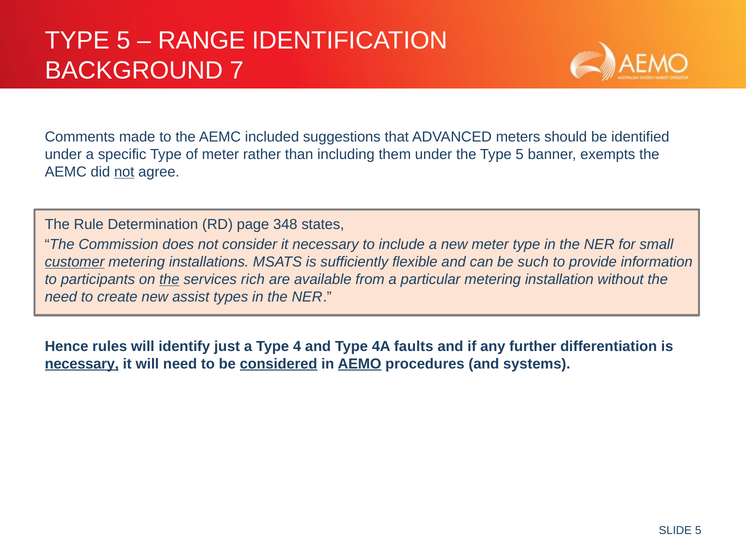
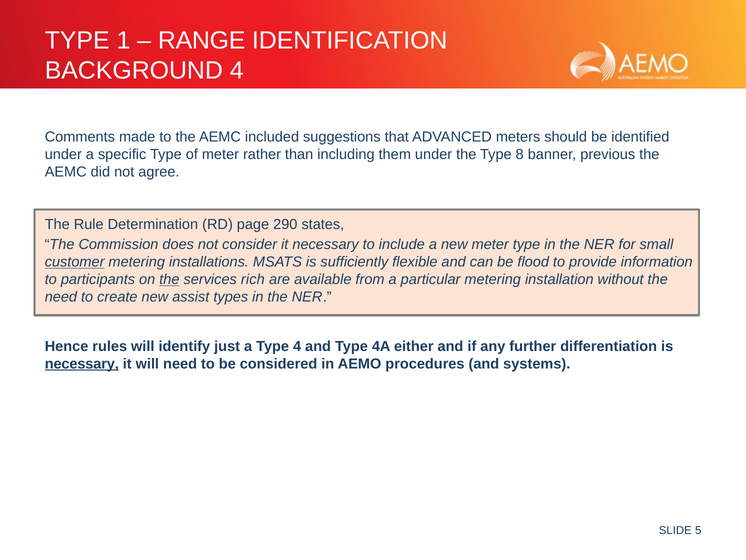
5 at (123, 41): 5 -> 1
BACKGROUND 7: 7 -> 4
the Type 5: 5 -> 8
exempts: exempts -> previous
not at (124, 172) underline: present -> none
348: 348 -> 290
such: such -> flood
faults: faults -> either
considered underline: present -> none
AEMO underline: present -> none
